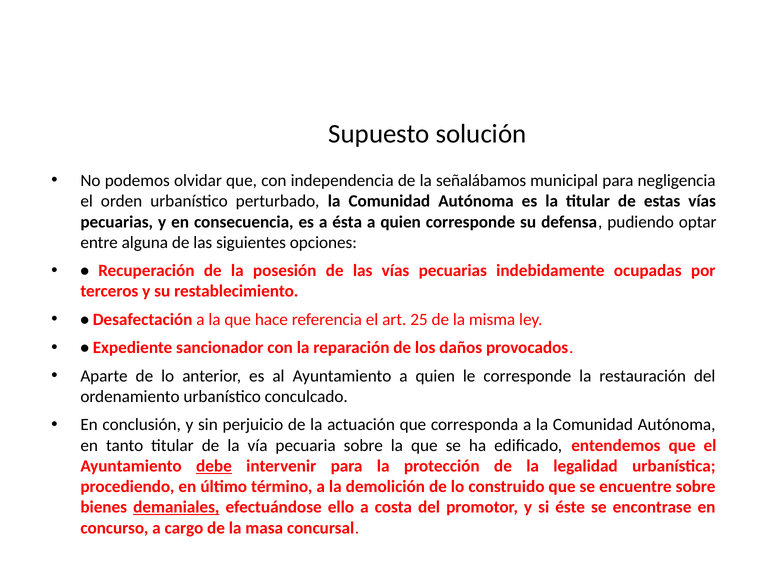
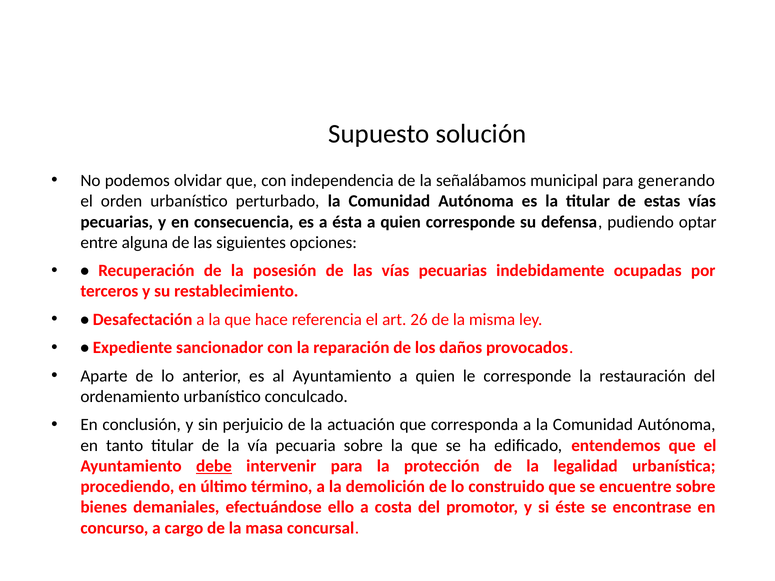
negligencia: negligencia -> generando
25: 25 -> 26
demaniales underline: present -> none
